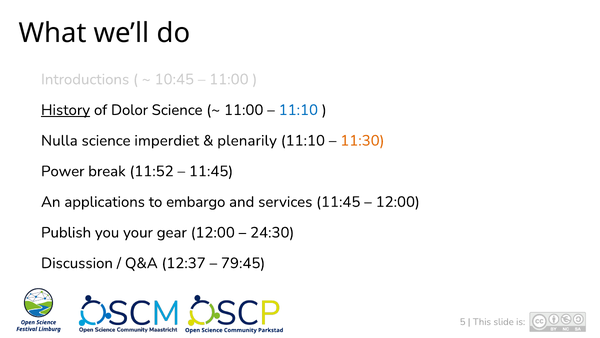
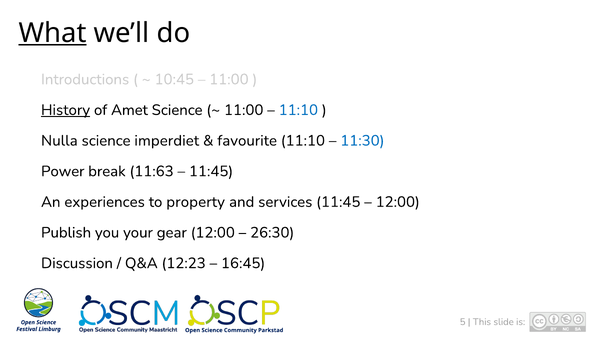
What underline: none -> present
Dolor: Dolor -> Amet
plenarily: plenarily -> favourite
11:30 colour: orange -> blue
11:52: 11:52 -> 11:63
applications: applications -> experiences
embargo: embargo -> property
24:30: 24:30 -> 26:30
12:37: 12:37 -> 12:23
79:45: 79:45 -> 16:45
